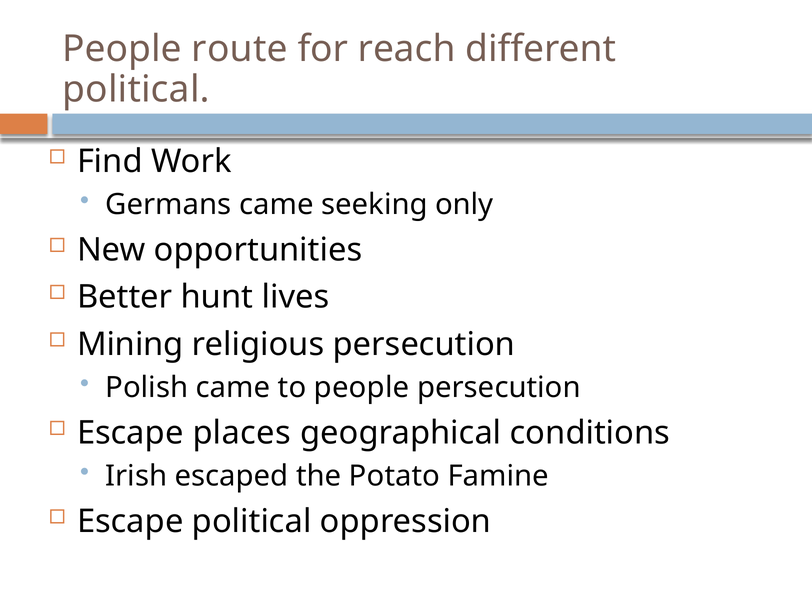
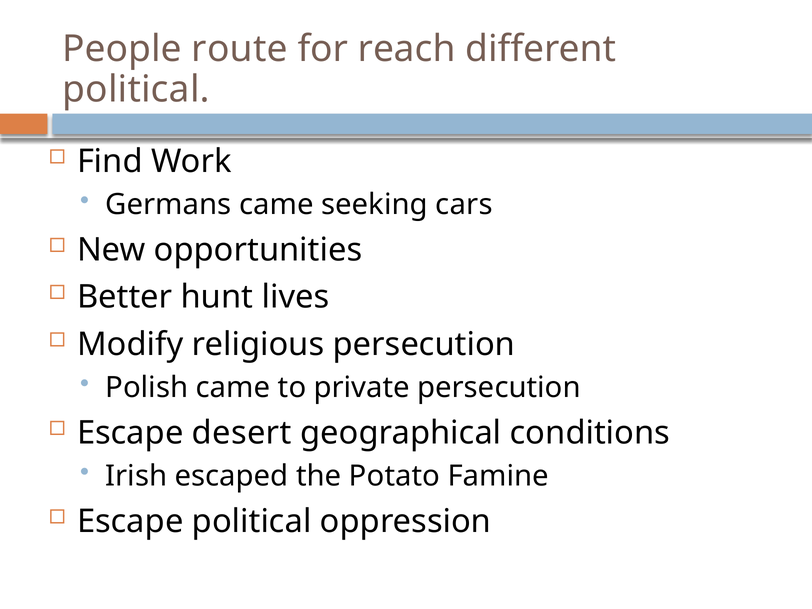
only: only -> cars
Mining: Mining -> Modify
to people: people -> private
places: places -> desert
